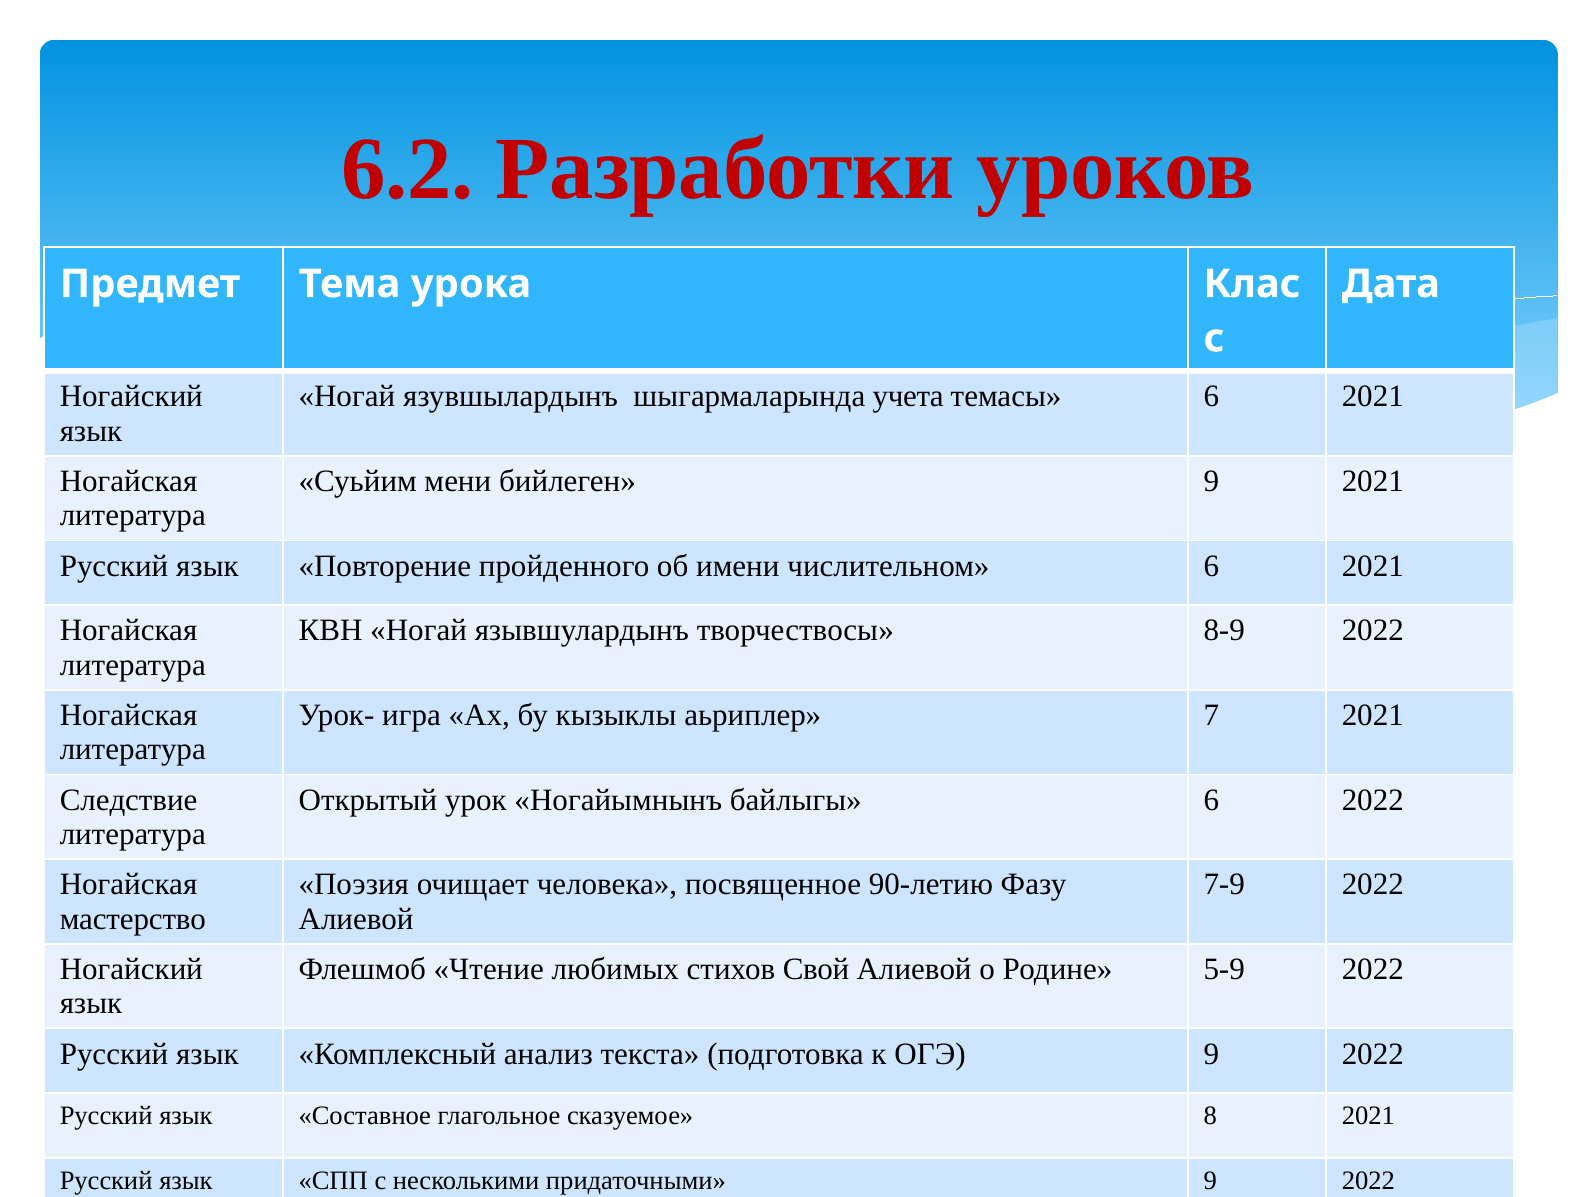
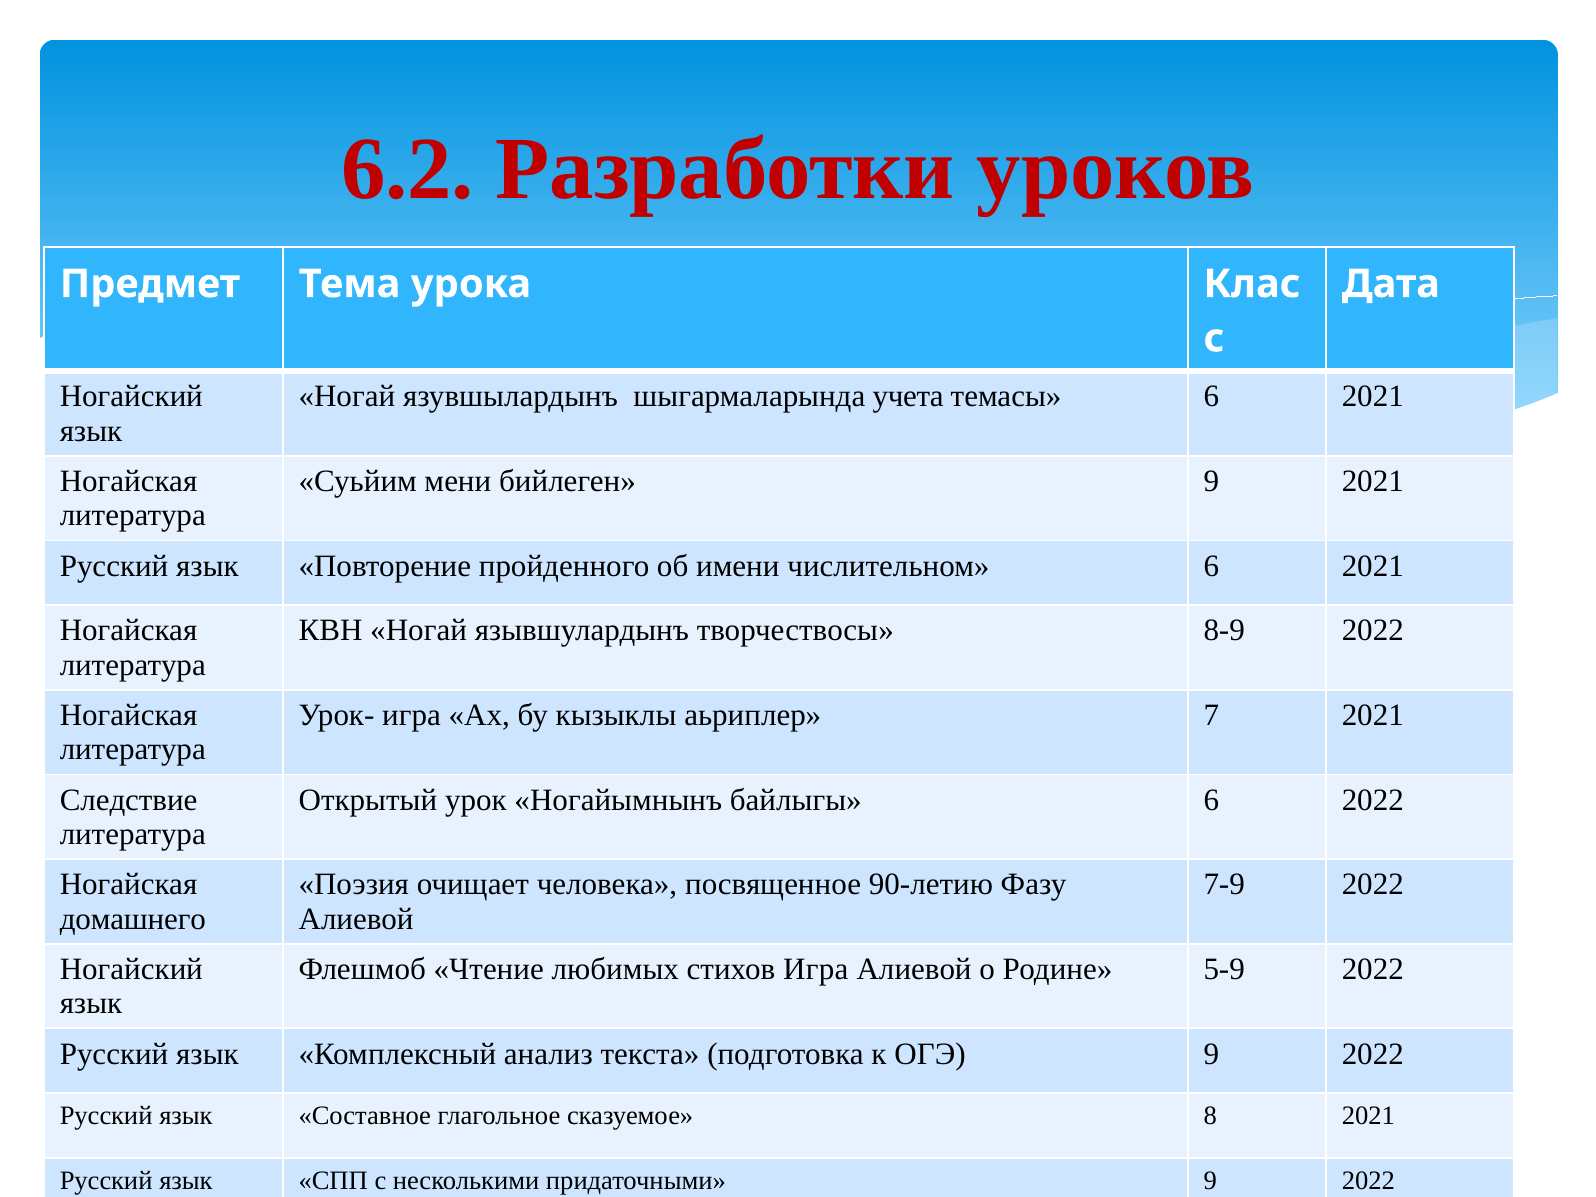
мастерство: мастерство -> домашнего
стихов Свой: Свой -> Игра
